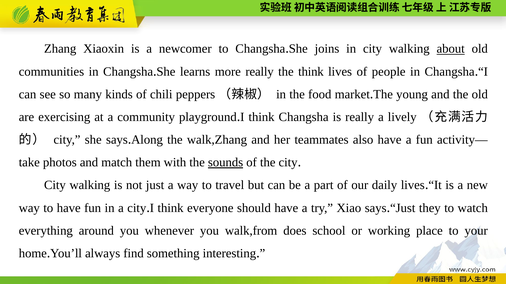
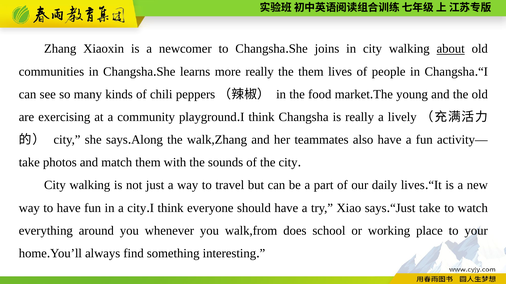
the think: think -> them
sounds underline: present -> none
Just they: they -> take
